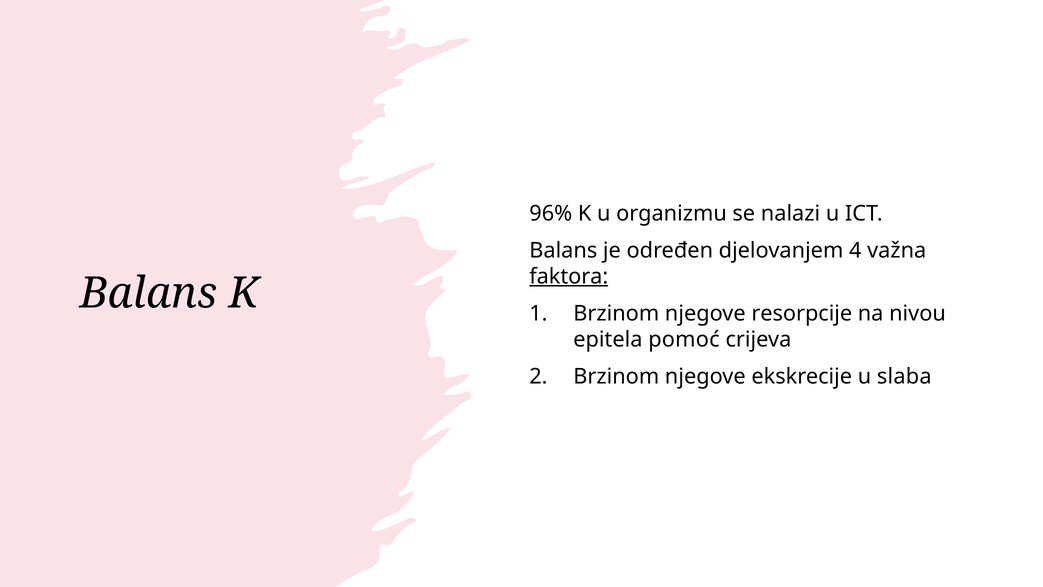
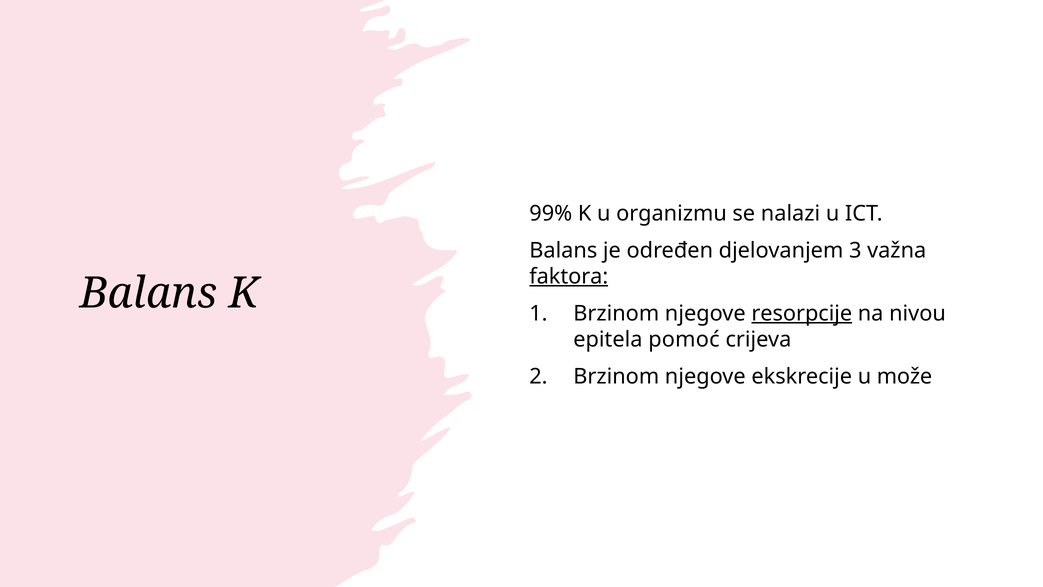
96%: 96% -> 99%
4: 4 -> 3
resorpcije underline: none -> present
slaba: slaba -> može
